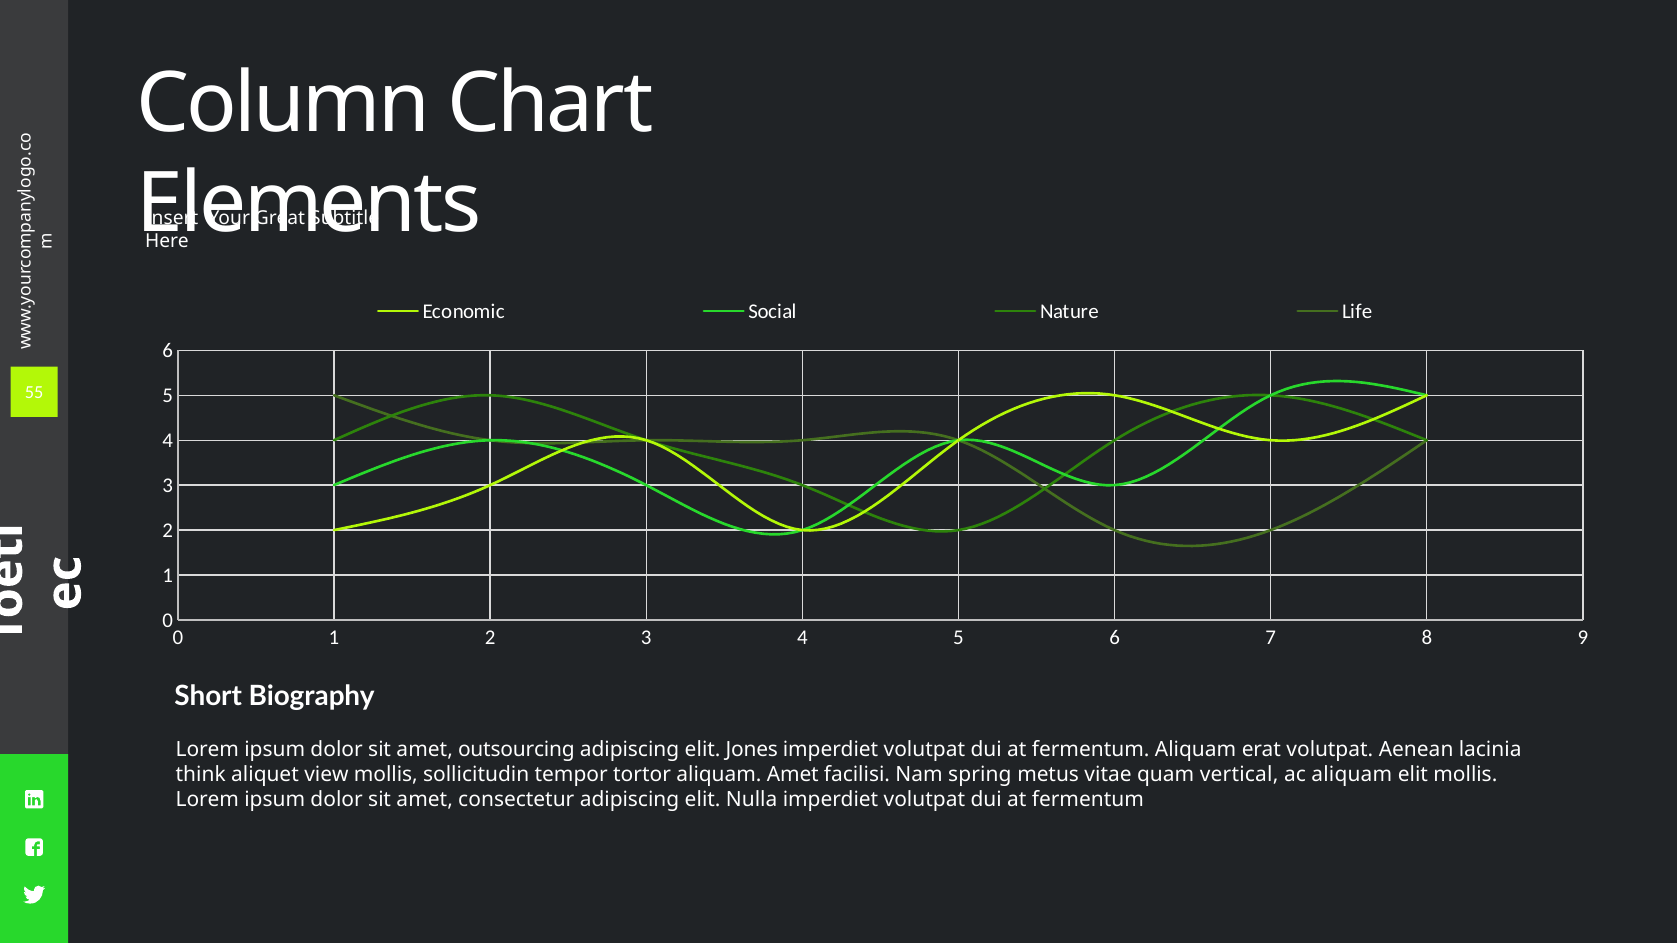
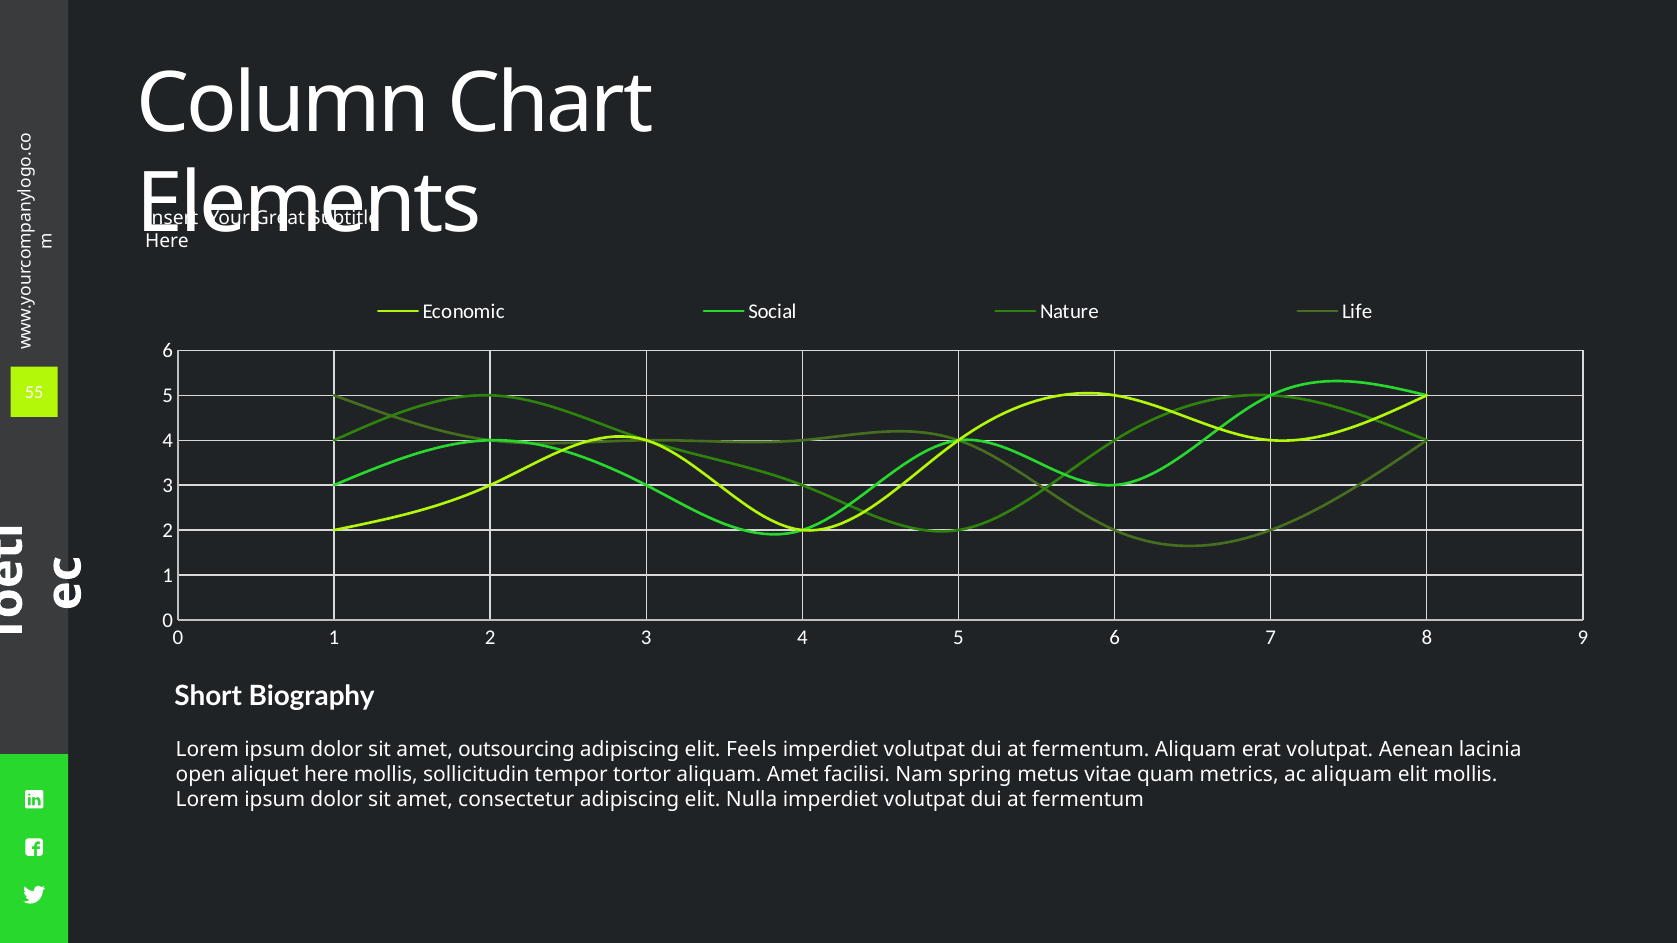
Jones: Jones -> Feels
think: think -> open
aliquet view: view -> here
vertical: vertical -> metrics
